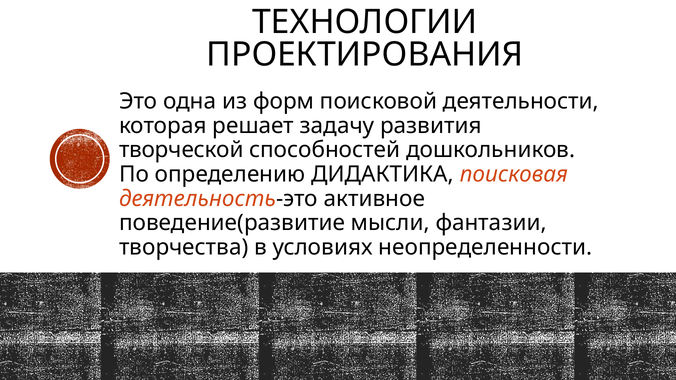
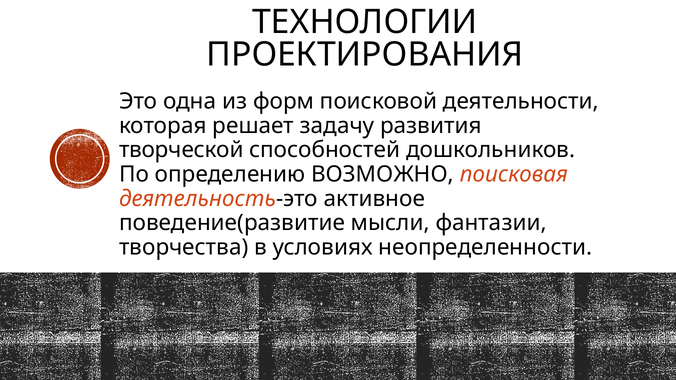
ДИДАКТИКА: ДИДАКТИКА -> ВОЗМОЖНО
